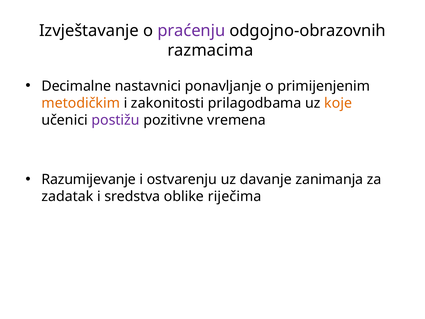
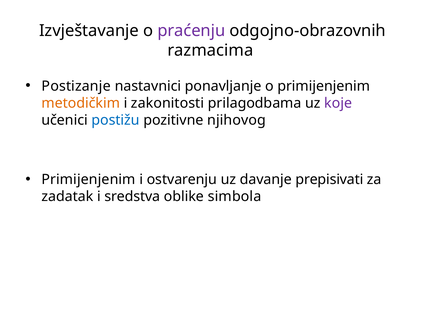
Decimalne: Decimalne -> Postizanje
koje colour: orange -> purple
postižu colour: purple -> blue
vremena: vremena -> njihovog
Razumijevanje at (89, 179): Razumijevanje -> Primijenjenim
zanimanja: zanimanja -> prepisivati
riječima: riječima -> simbola
